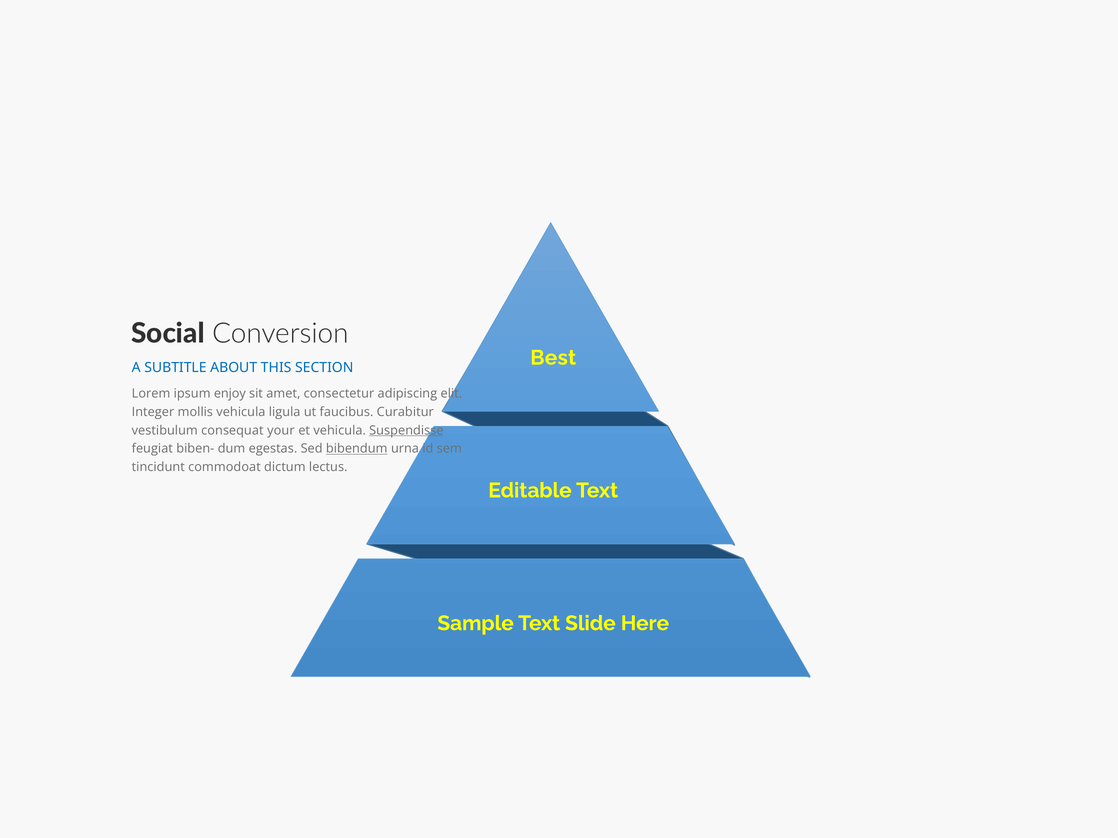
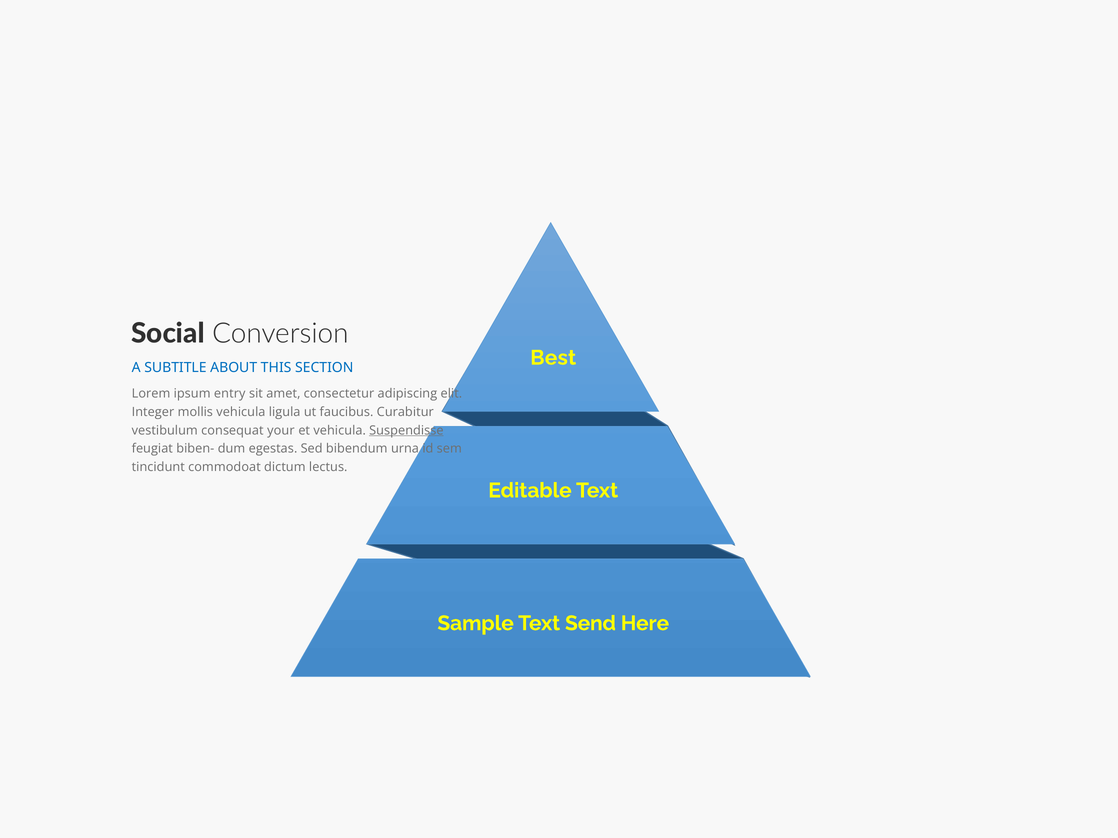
enjoy: enjoy -> entry
bibendum underline: present -> none
Slide: Slide -> Send
